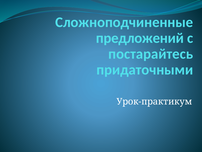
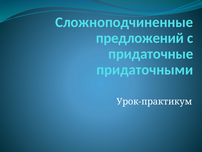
постарайтесь: постарайтесь -> придаточные
